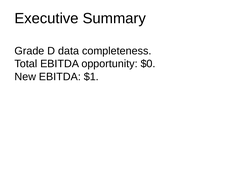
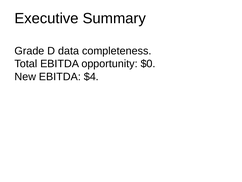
$1: $1 -> $4
